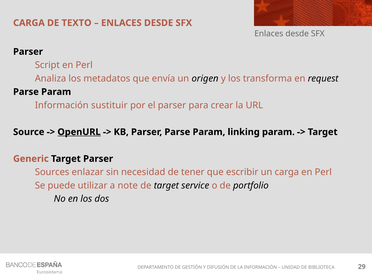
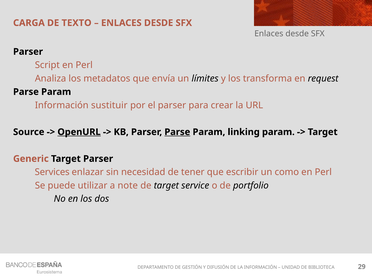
origen: origen -> límites
Parse at (177, 132) underline: none -> present
Sources: Sources -> Services
un carga: carga -> como
